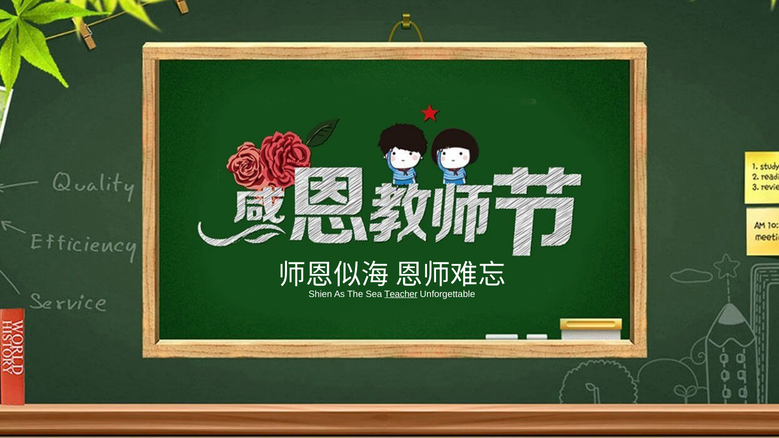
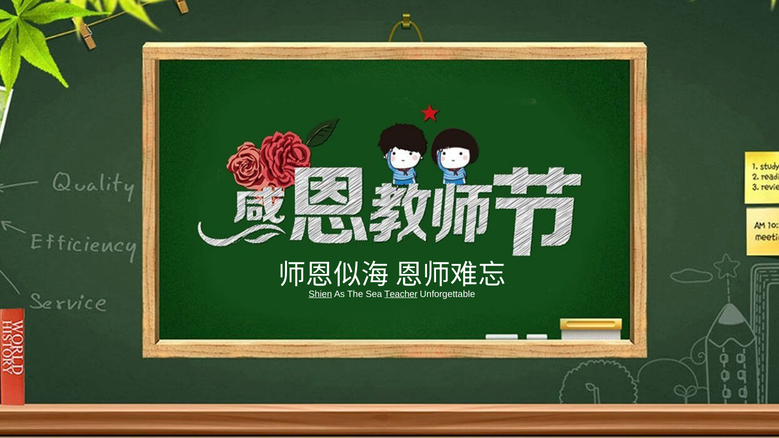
Shien underline: none -> present
